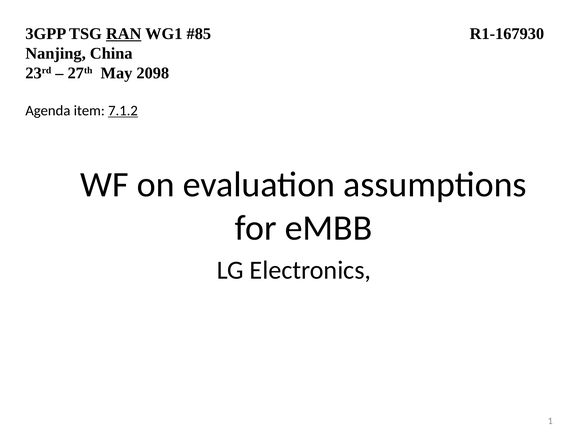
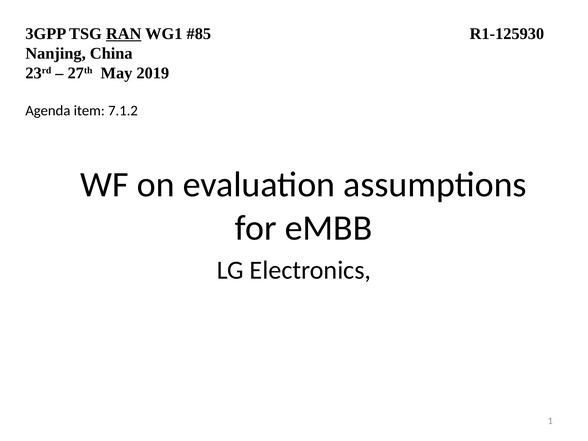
R1-167930: R1-167930 -> R1-125930
2098: 2098 -> 2019
7.1.2 underline: present -> none
